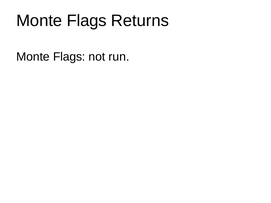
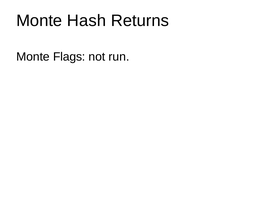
Flags at (87, 21): Flags -> Hash
